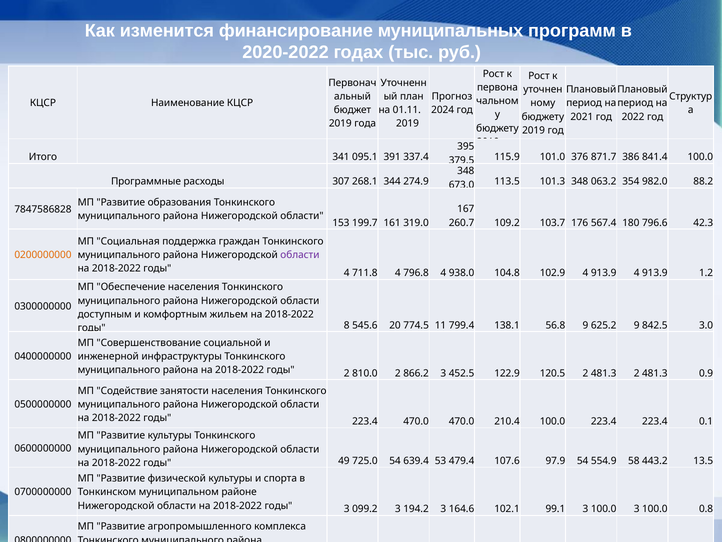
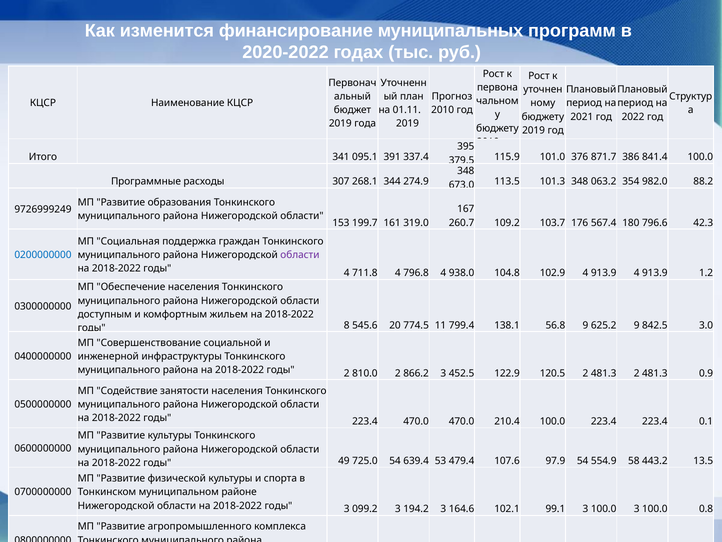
2024: 2024 -> 2010
7847586828: 7847586828 -> 9726999249
0200000000 colour: orange -> blue
